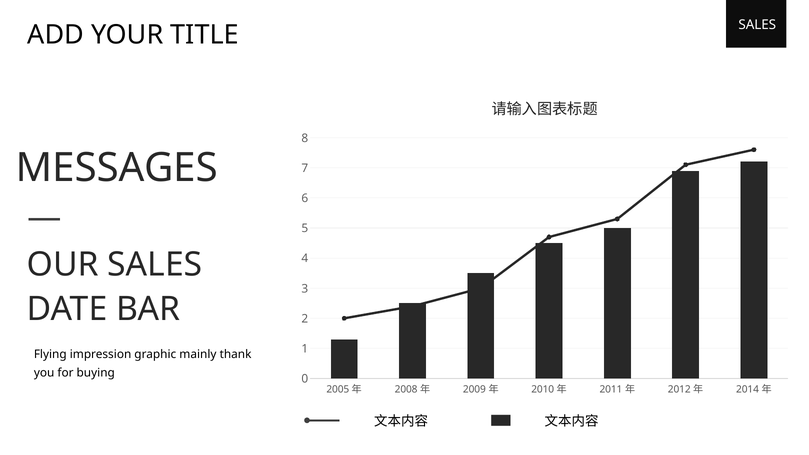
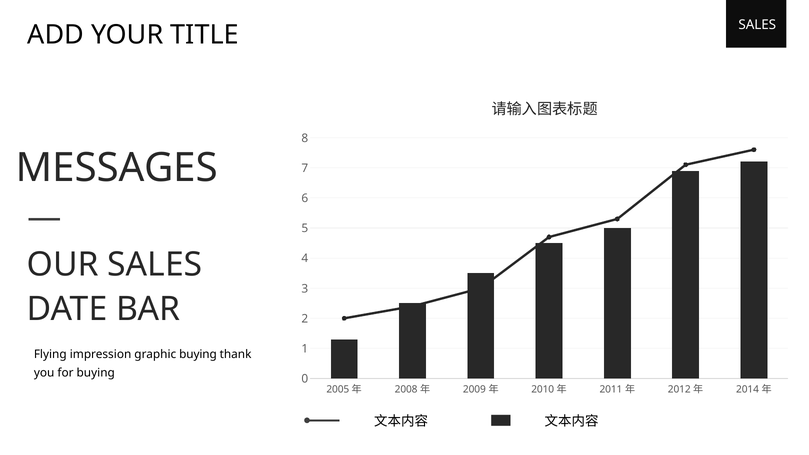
graphic mainly: mainly -> buying
